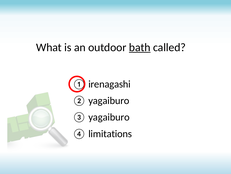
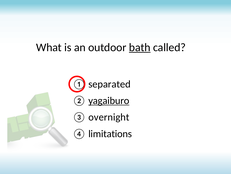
irenagashi: irenagashi -> separated
yagaiburo at (109, 100) underline: none -> present
③ yagaiburo: yagaiburo -> overnight
